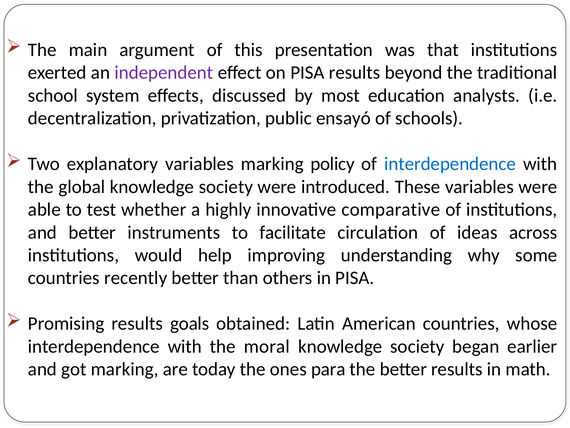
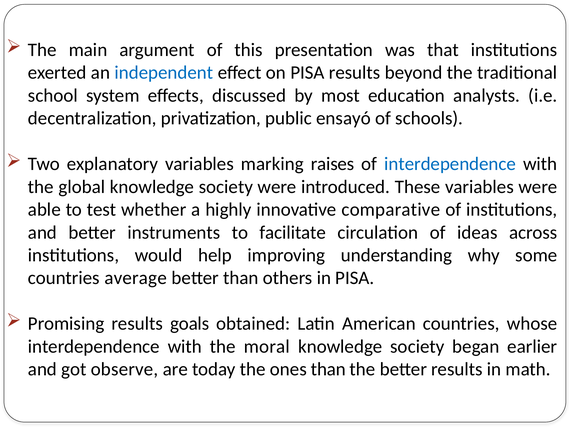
independent colour: purple -> blue
policy: policy -> raises
recently: recently -> average
got marking: marking -> observe
ones para: para -> than
